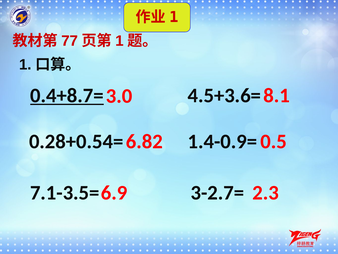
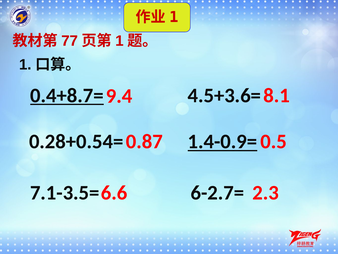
3.0: 3.0 -> 9.4
6.82: 6.82 -> 0.87
1.4-0.9= underline: none -> present
6.9: 6.9 -> 6.6
3-2.7=: 3-2.7= -> 6-2.7=
